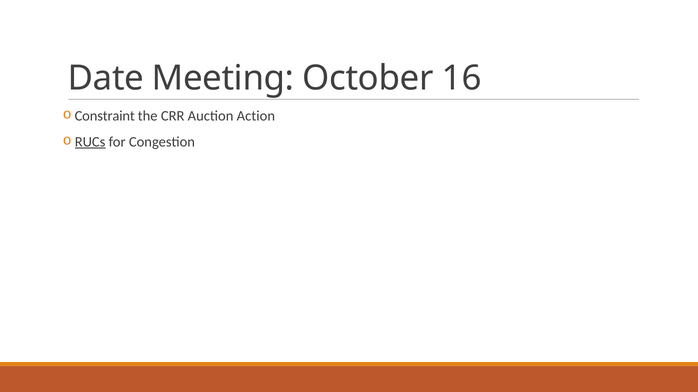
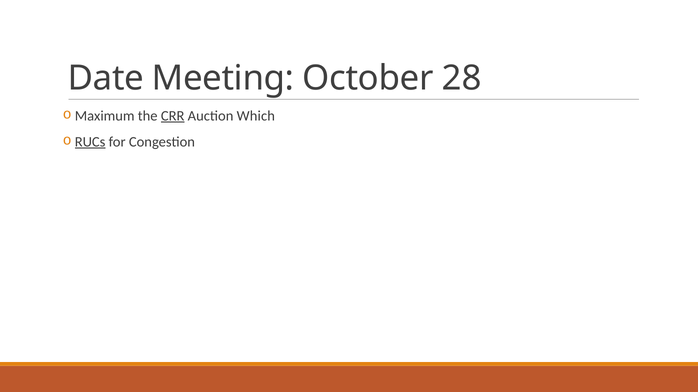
16: 16 -> 28
Constraint: Constraint -> Maximum
CRR underline: none -> present
Action: Action -> Which
